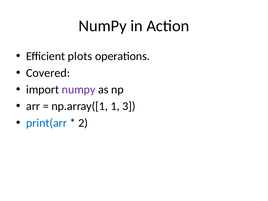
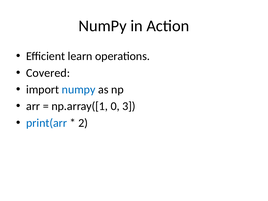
plots: plots -> learn
numpy at (79, 90) colour: purple -> blue
1: 1 -> 0
